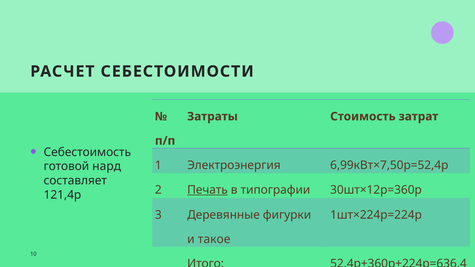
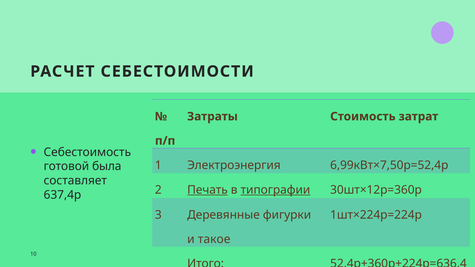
нард: нард -> была
типографии underline: none -> present
121,4р: 121,4р -> 637,4р
